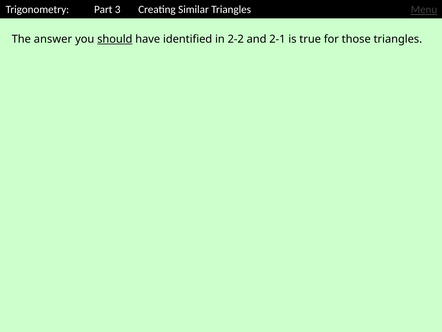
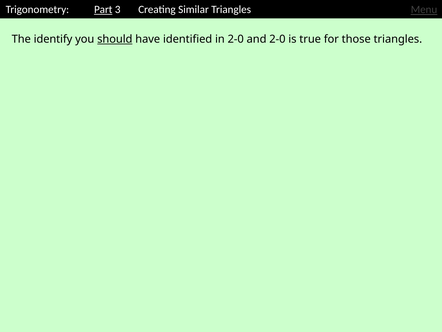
Part underline: none -> present
answer: answer -> identify
in 2-2: 2-2 -> 2-0
and 2-1: 2-1 -> 2-0
